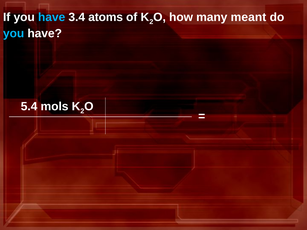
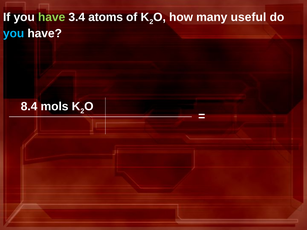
have at (52, 17) colour: light blue -> light green
meant: meant -> useful
5.4: 5.4 -> 8.4
